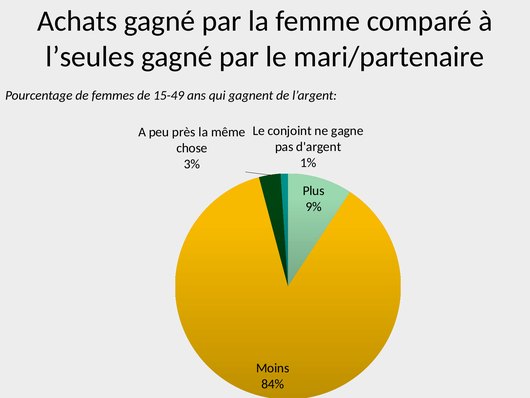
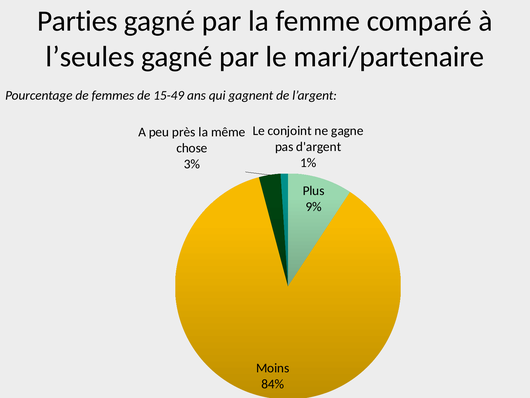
Achats: Achats -> Parties
